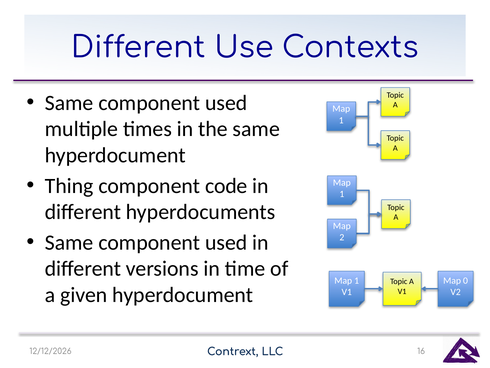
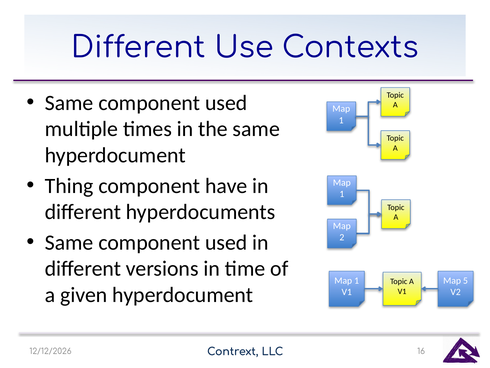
code: code -> have
0: 0 -> 5
